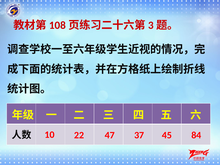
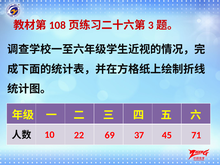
47: 47 -> 69
84: 84 -> 71
